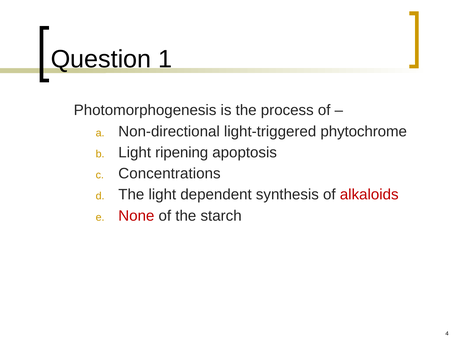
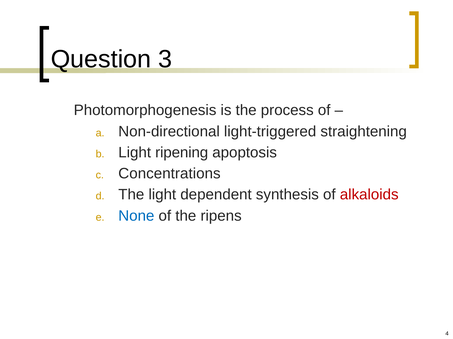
1: 1 -> 3
phytochrome: phytochrome -> straightening
None colour: red -> blue
starch: starch -> ripens
